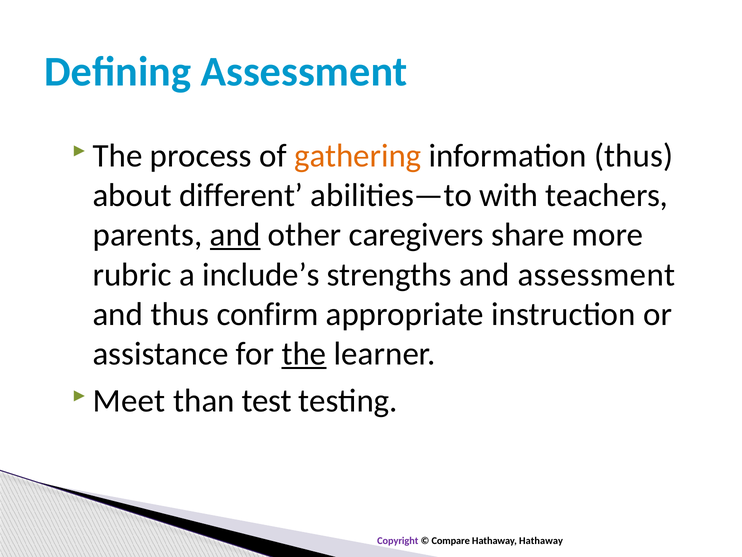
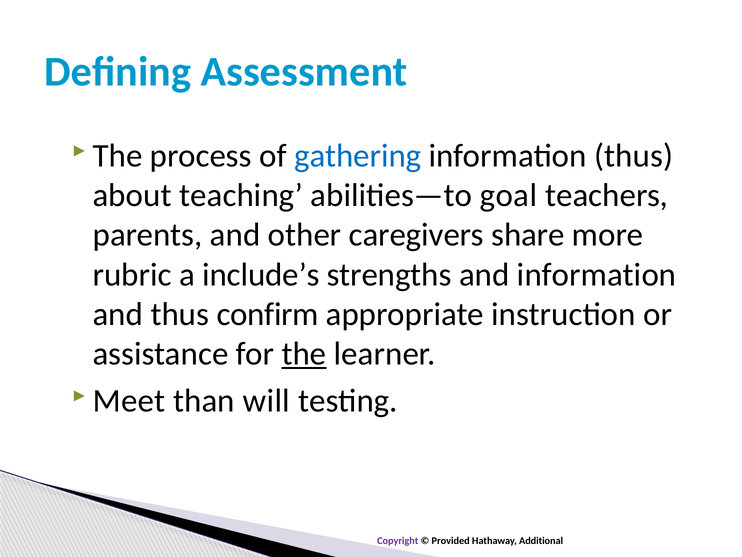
gathering colour: orange -> blue
different: different -> teaching
with: with -> goal
and at (235, 235) underline: present -> none
and assessment: assessment -> information
test: test -> will
Compare: Compare -> Provided
Hathaway Hathaway: Hathaway -> Additional
